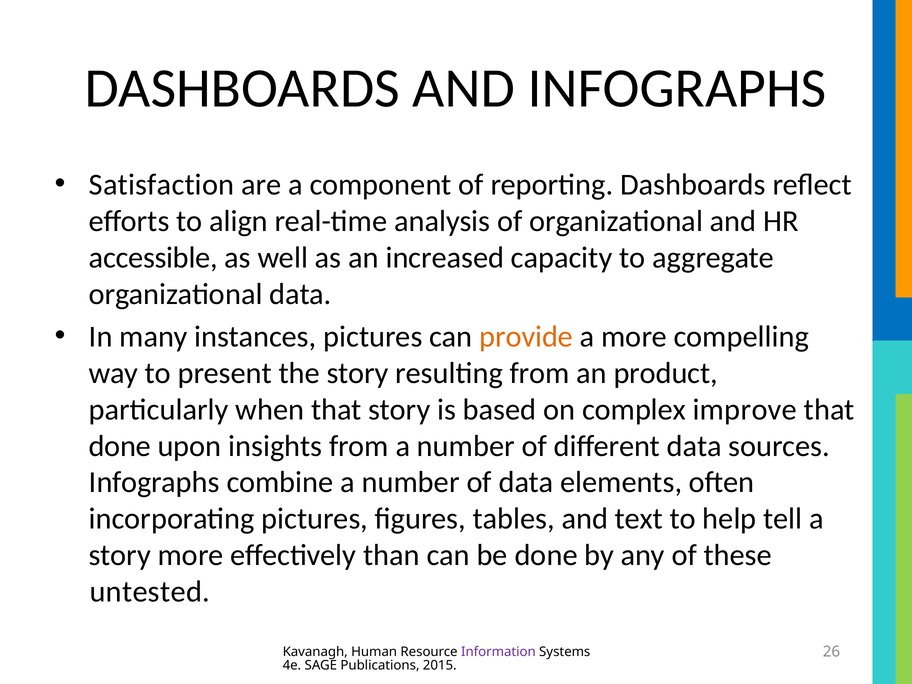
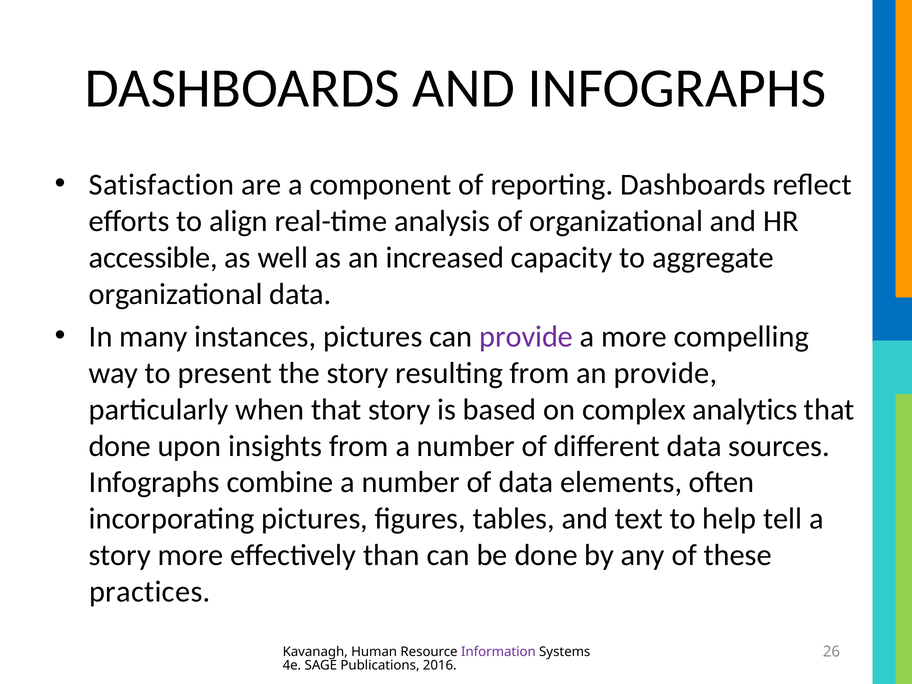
provide at (526, 337) colour: orange -> purple
an product: product -> provide
improve: improve -> analytics
untested: untested -> practices
2015: 2015 -> 2016
